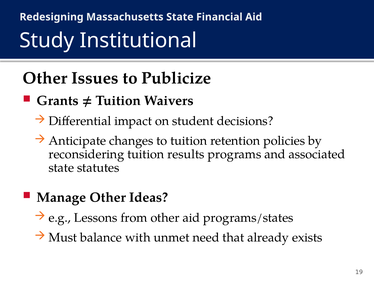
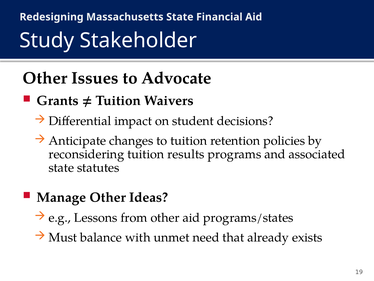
Institutional: Institutional -> Stakeholder
Publicize: Publicize -> Advocate
